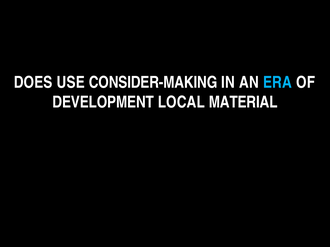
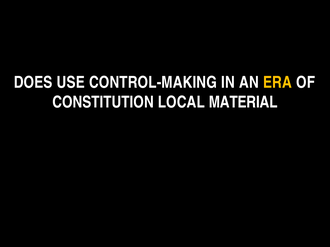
CONSIDER-MAKING: CONSIDER-MAKING -> CONTROL-MAKING
ERA colour: light blue -> yellow
DEVELOPMENT: DEVELOPMENT -> CONSTITUTION
